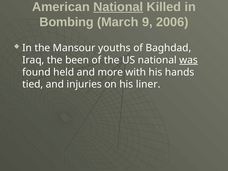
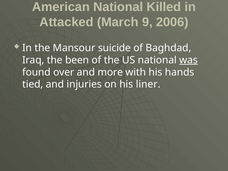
National at (118, 7) underline: present -> none
Bombing: Bombing -> Attacked
youths: youths -> suicide
held: held -> over
